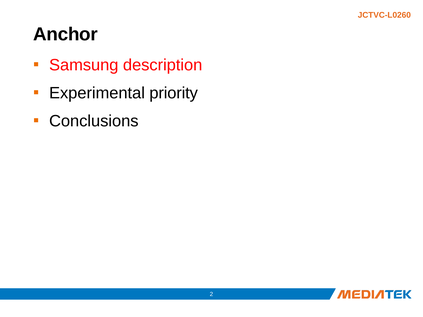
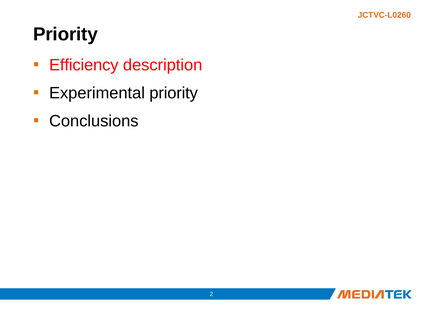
Anchor at (65, 34): Anchor -> Priority
Samsung: Samsung -> Efficiency
